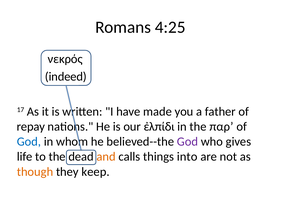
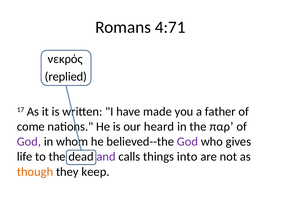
4:25: 4:25 -> 4:71
indeed: indeed -> replied
repay: repay -> come
ἐλπίδι: ἐλπίδι -> heard
God at (29, 141) colour: blue -> purple
and colour: orange -> purple
